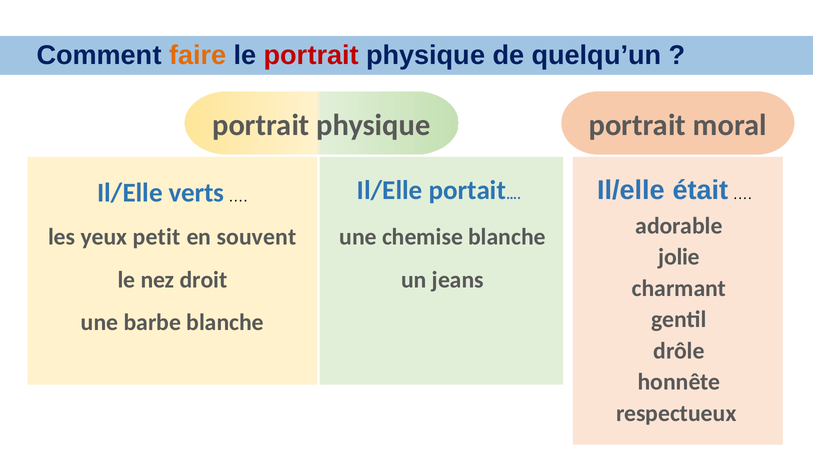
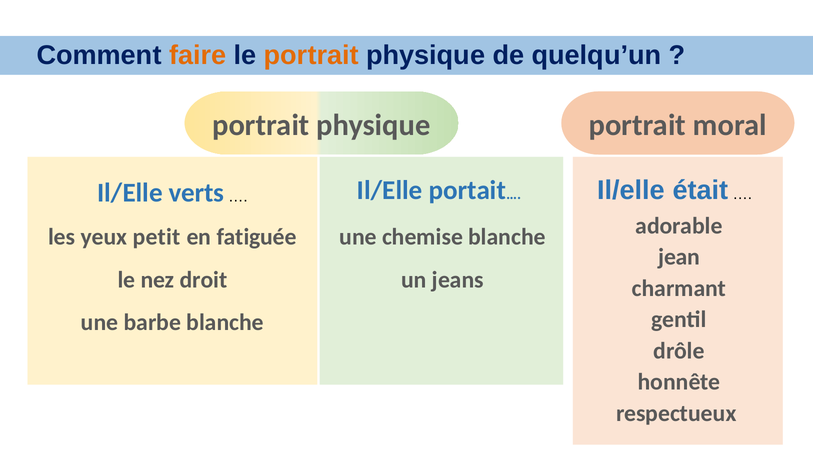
portrait at (311, 55) colour: red -> orange
souvent: souvent -> fatiguée
jolie: jolie -> jean
